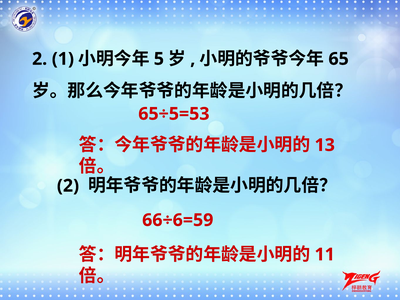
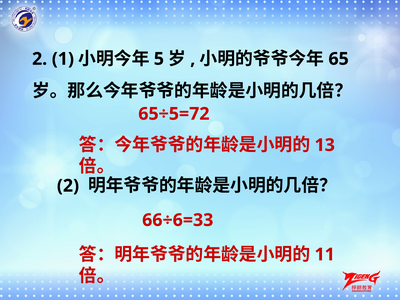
65÷5=53: 65÷5=53 -> 65÷5=72
66÷6=59: 66÷6=59 -> 66÷6=33
